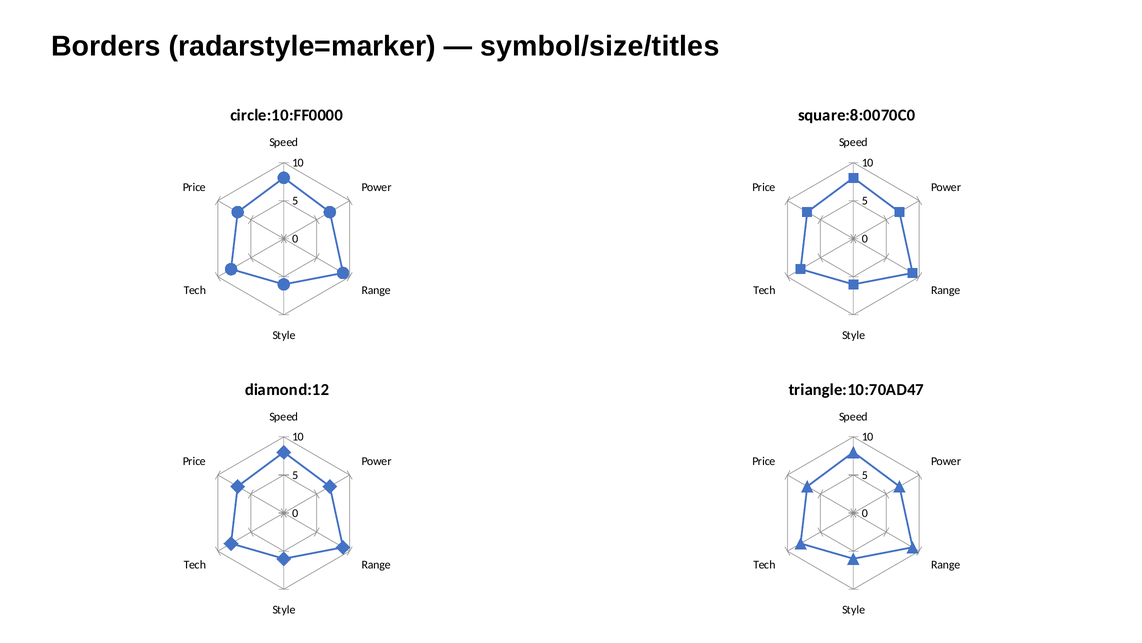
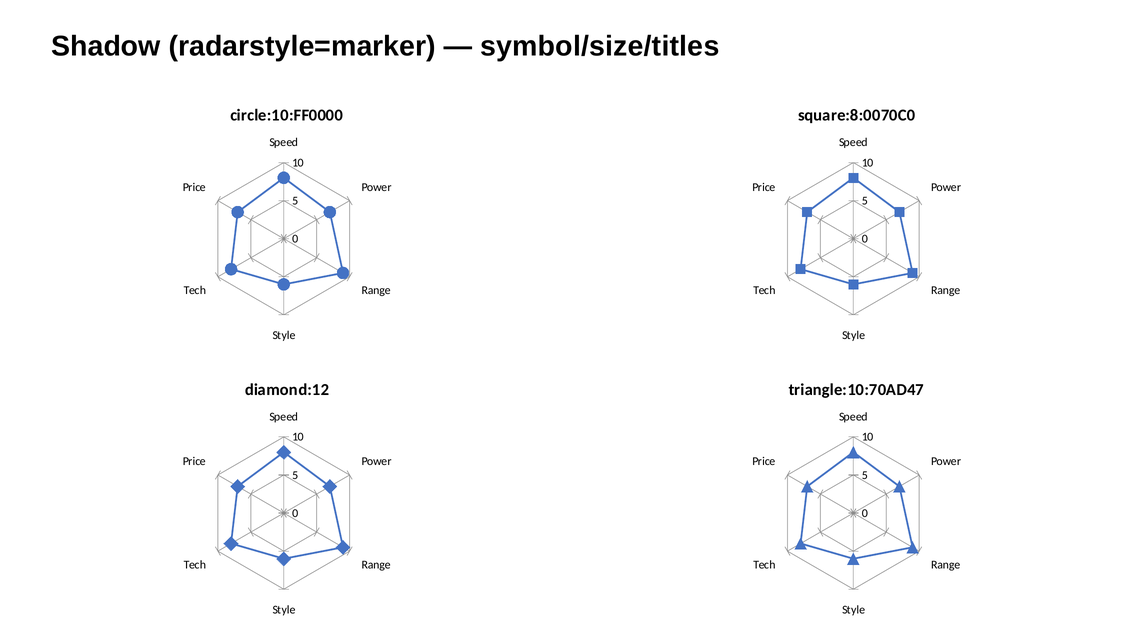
Borders: Borders -> Shadow
